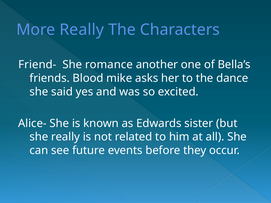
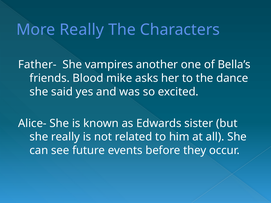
Friend-: Friend- -> Father-
romance: romance -> vampires
